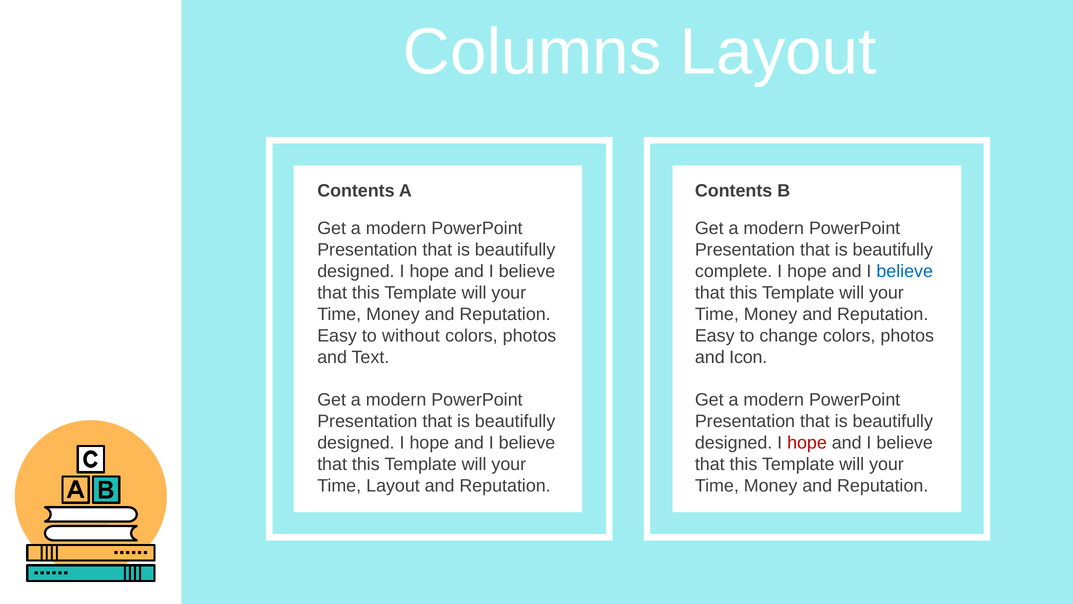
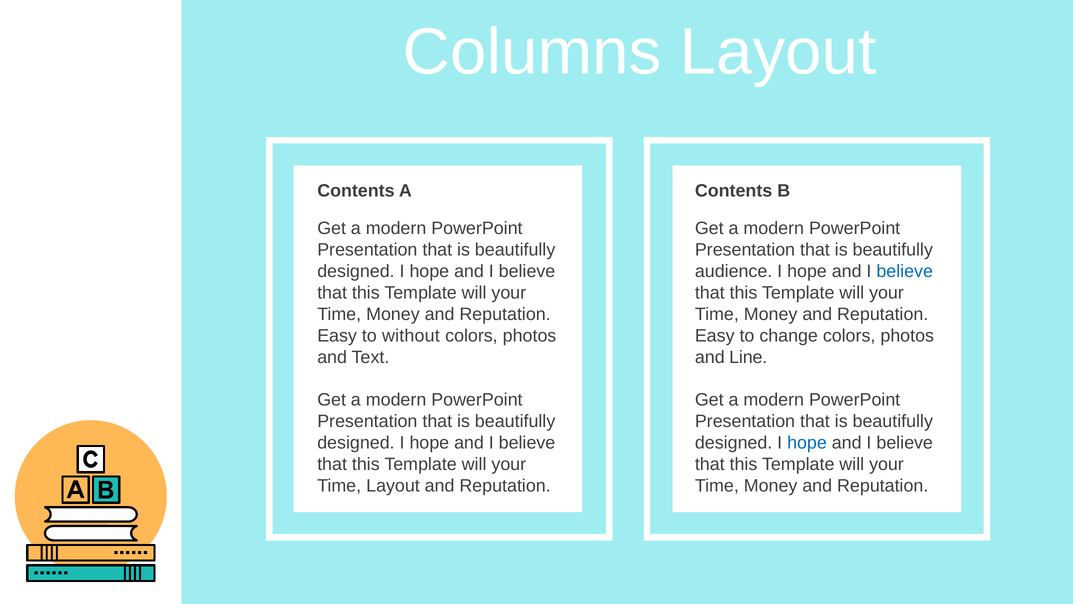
complete: complete -> audience
Icon: Icon -> Line
hope at (807, 443) colour: red -> blue
